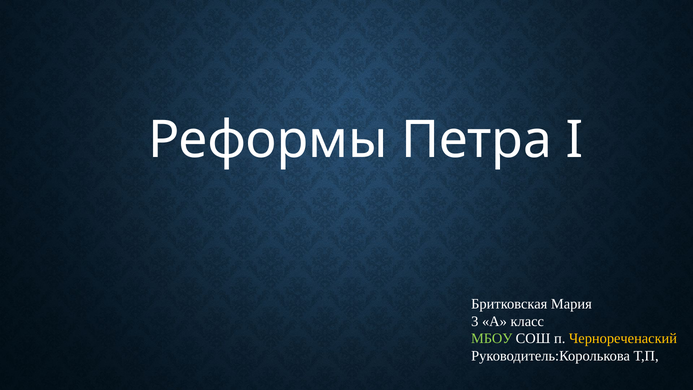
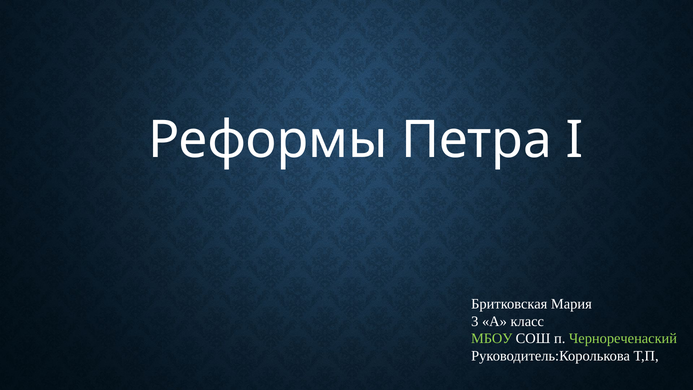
Чернореченаский colour: yellow -> light green
